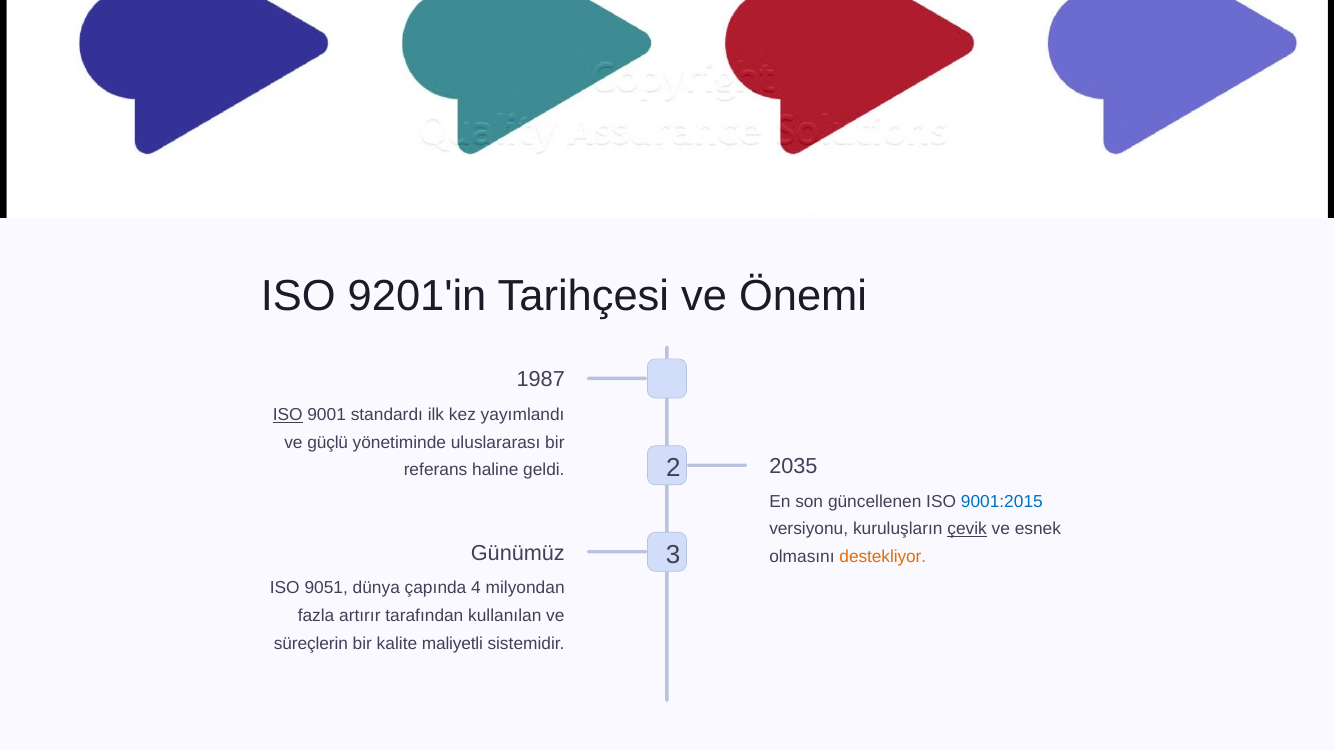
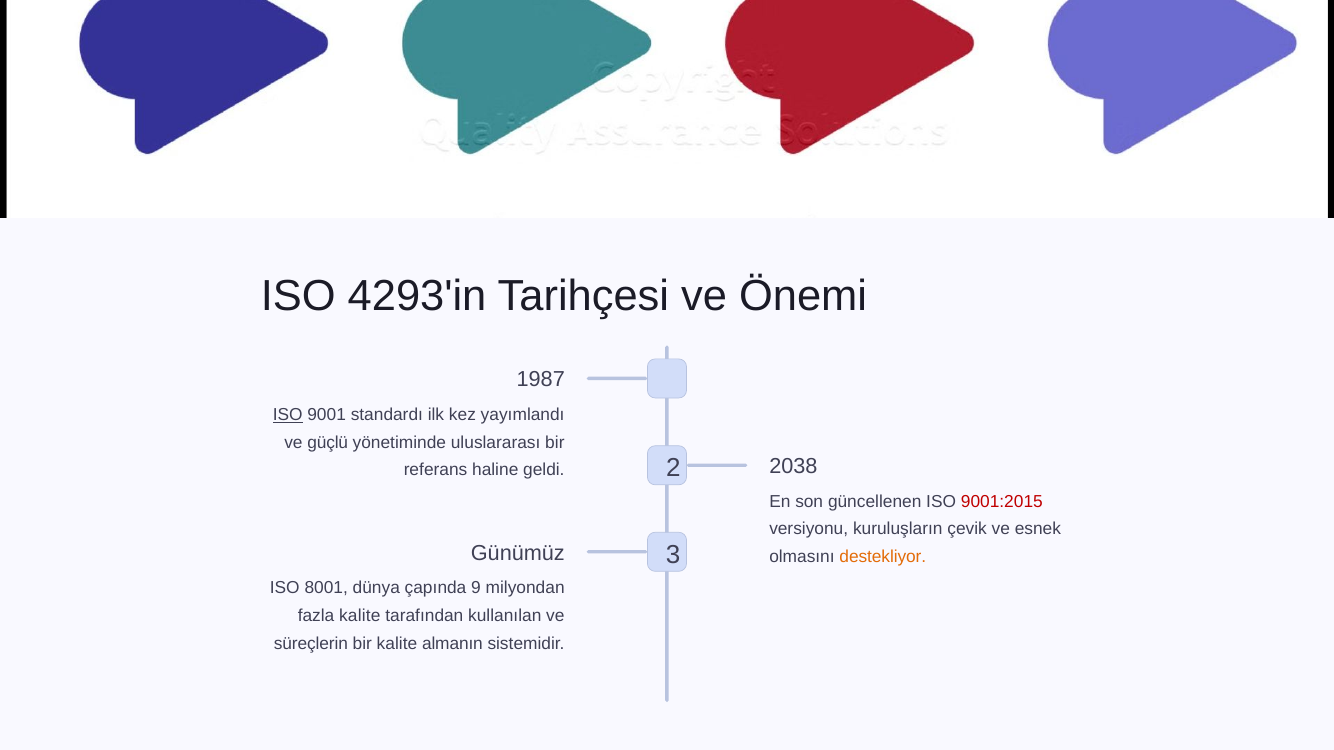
9201'in: 9201'in -> 4293'in
2035: 2035 -> 2038
9001:2015 colour: blue -> red
çevik underline: present -> none
9051: 9051 -> 8001
4: 4 -> 9
fazla artırır: artırır -> kalite
maliyetli: maliyetli -> almanın
